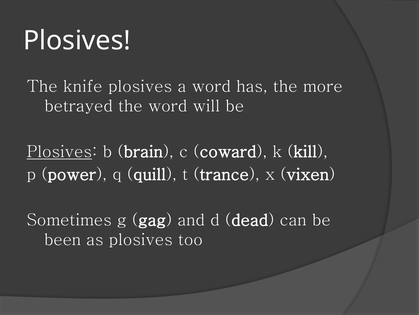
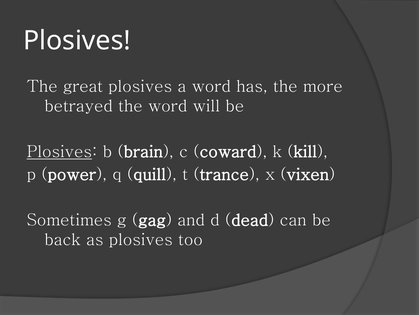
knife: knife -> great
been: been -> back
